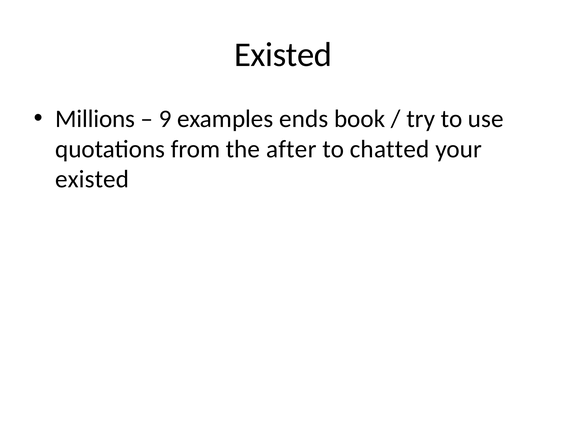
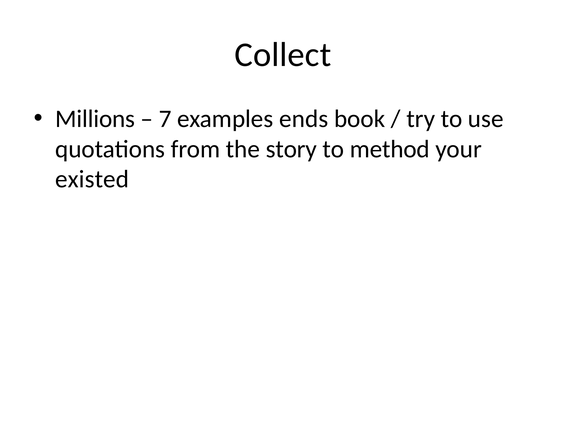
Existed at (283, 55): Existed -> Collect
9: 9 -> 7
after: after -> story
chatted: chatted -> method
